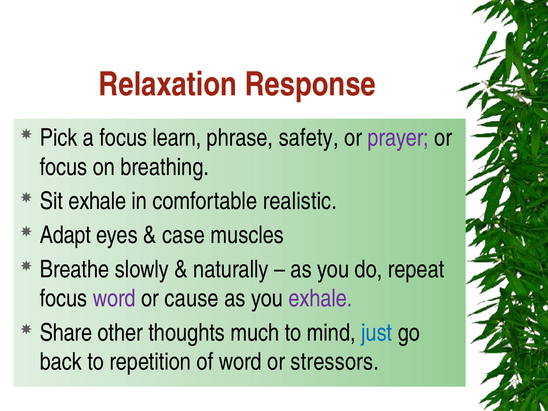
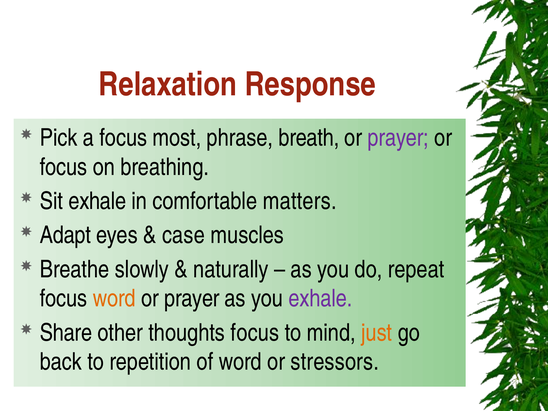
learn: learn -> most
safety: safety -> breath
realistic: realistic -> matters
word at (114, 299) colour: purple -> orange
cause at (192, 299): cause -> prayer
thoughts much: much -> focus
just colour: blue -> orange
